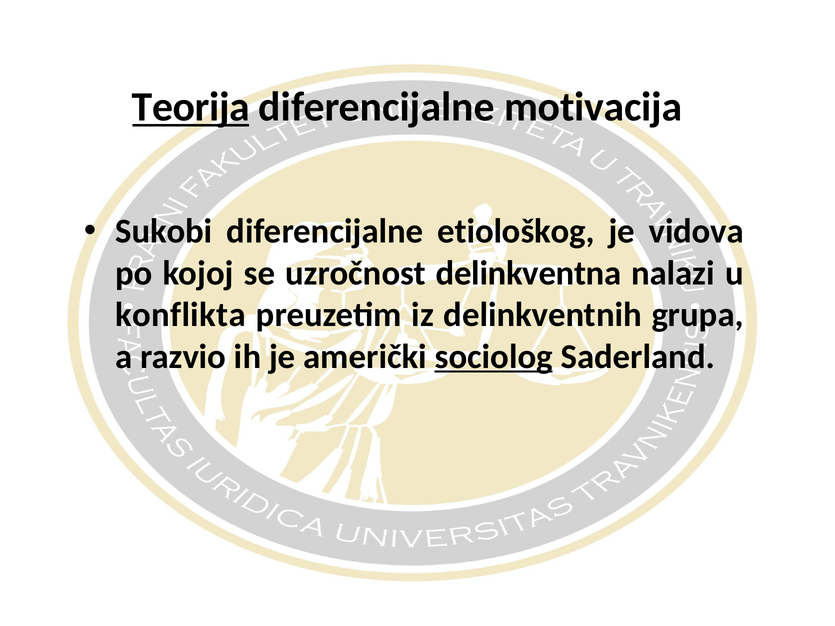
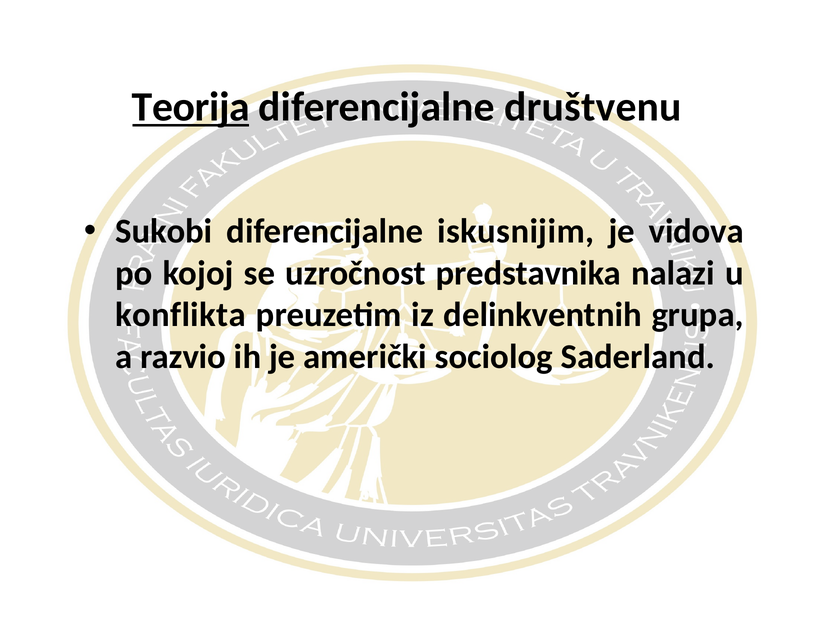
motivacija: motivacija -> društvenu
etiološkog: etiološkog -> iskusnijim
delinkventna: delinkventna -> predstavnika
sociolog underline: present -> none
